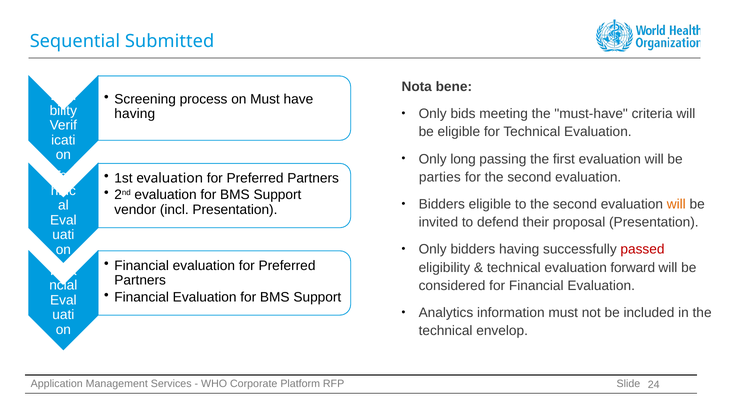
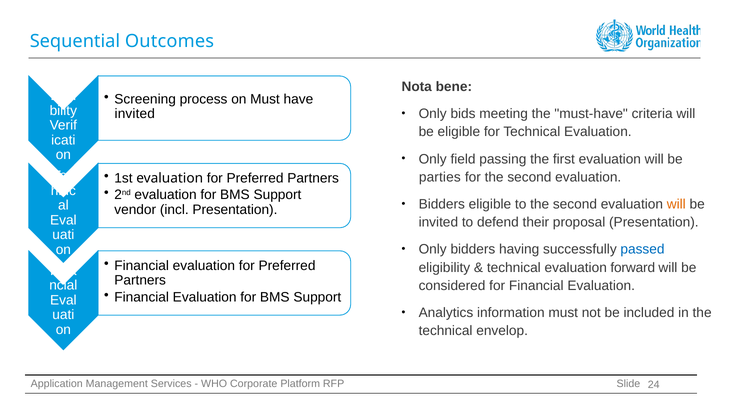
Submitted: Submitted -> Outcomes
having at (135, 114): having -> invited
long: long -> field
passed colour: red -> blue
